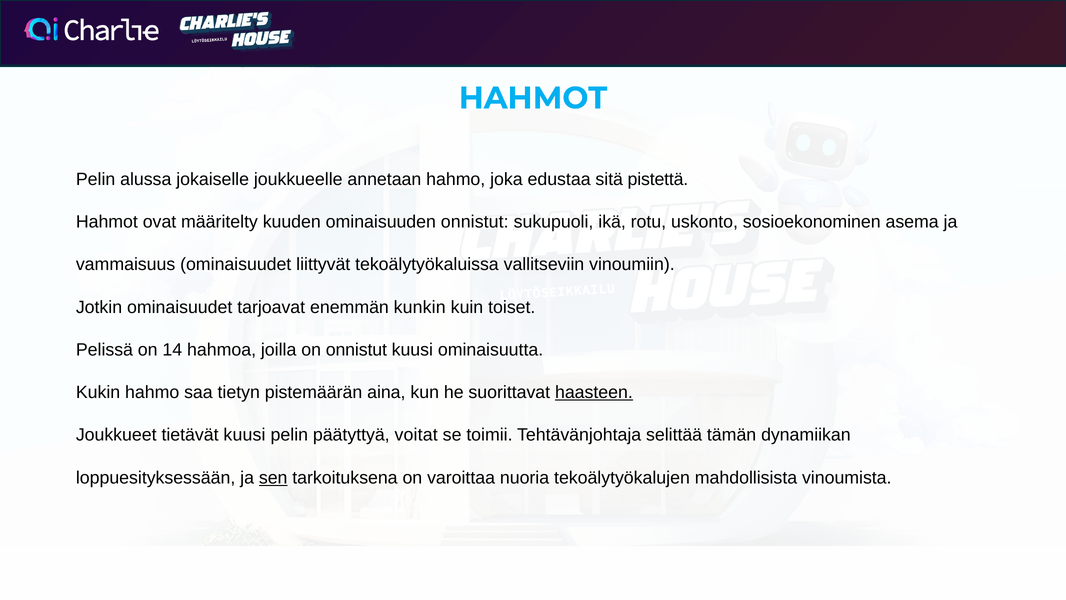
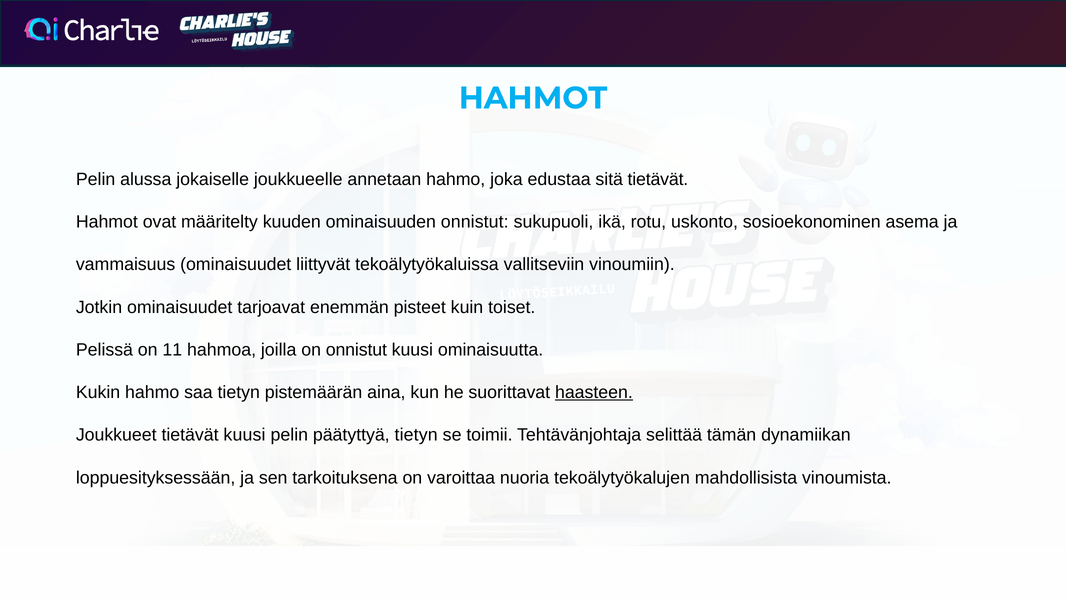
sitä pistettä: pistettä -> tietävät
kunkin: kunkin -> pisteet
14: 14 -> 11
päätyttyä voitat: voitat -> tietyn
sen underline: present -> none
